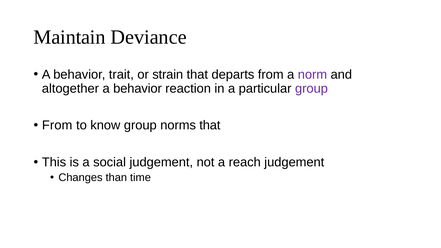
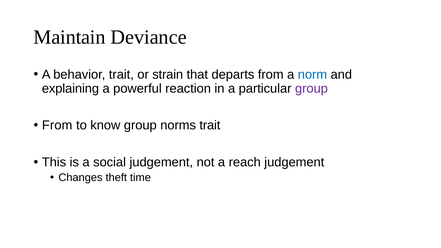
norm colour: purple -> blue
altogether: altogether -> explaining
behavior at (138, 88): behavior -> powerful
norms that: that -> trait
than: than -> theft
